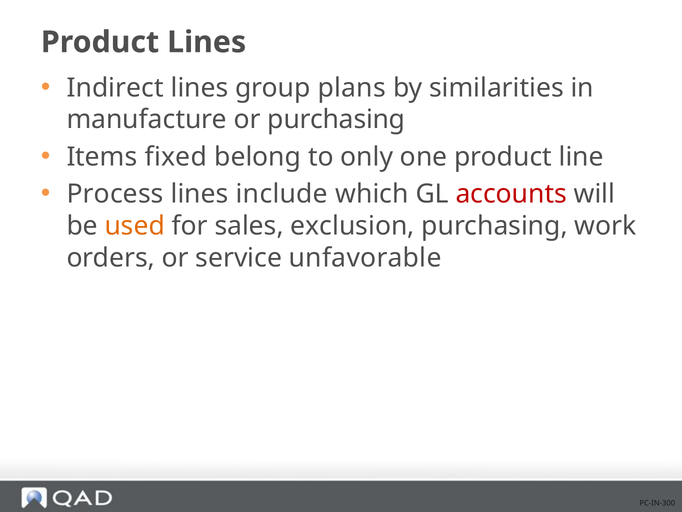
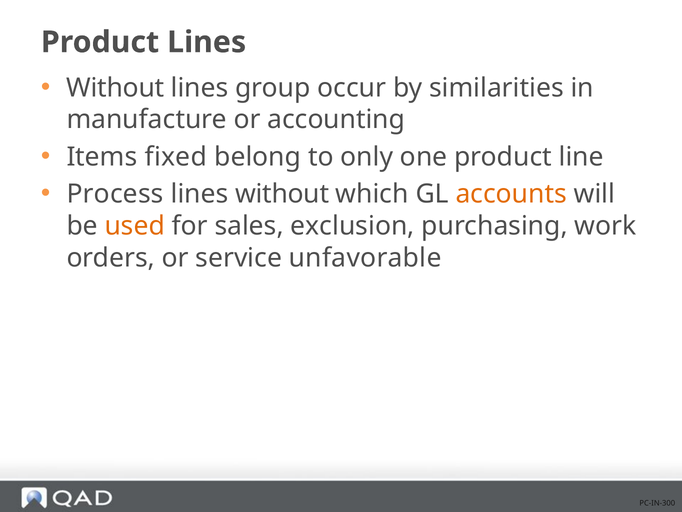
Indirect at (115, 88): Indirect -> Without
plans: plans -> occur
or purchasing: purchasing -> accounting
lines include: include -> without
accounts colour: red -> orange
